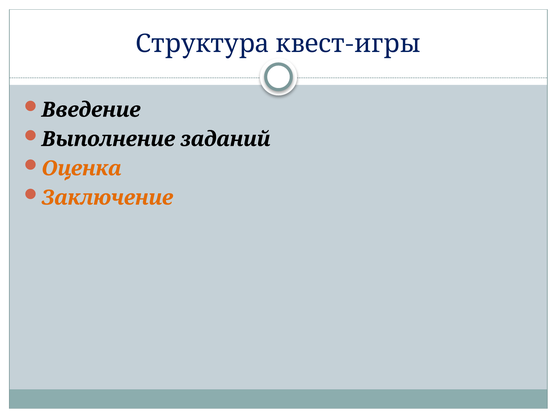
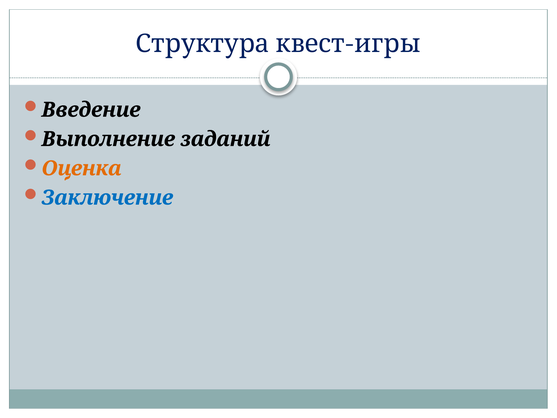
Заключение colour: orange -> blue
